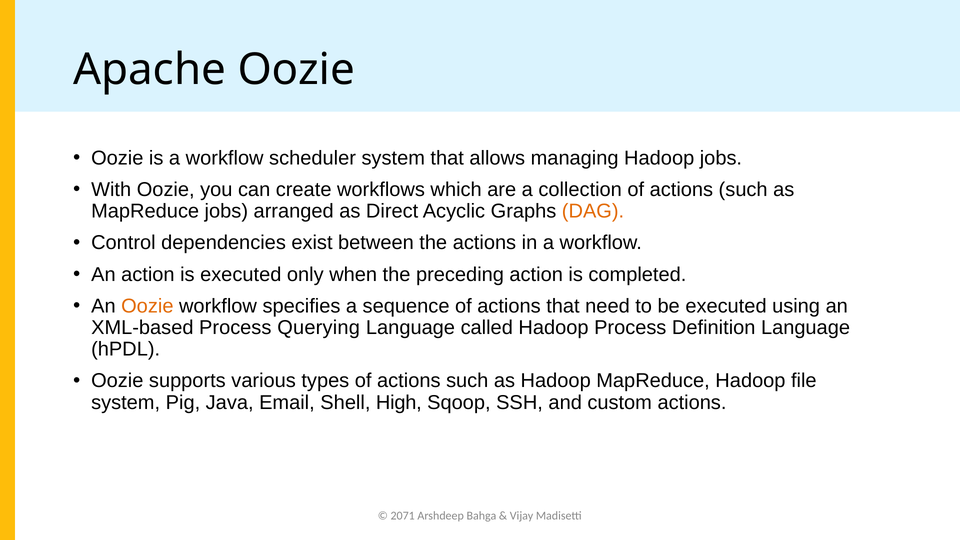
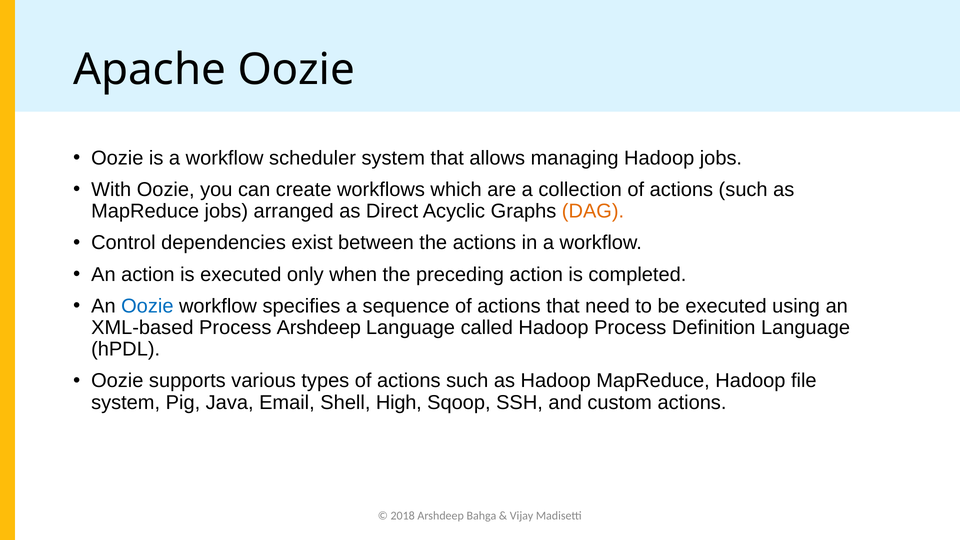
Oozie at (147, 306) colour: orange -> blue
Process Querying: Querying -> Arshdeep
2071: 2071 -> 2018
